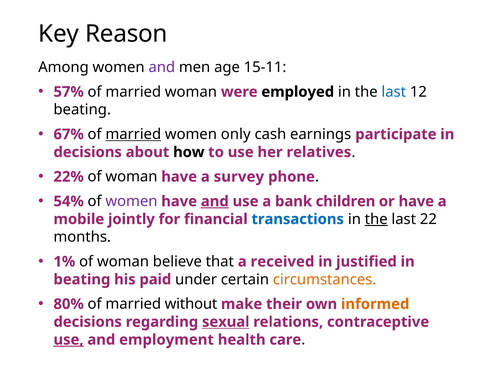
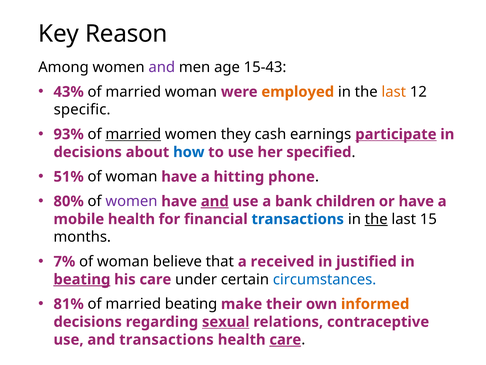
15-11: 15-11 -> 15-43
57%: 57% -> 43%
employed colour: black -> orange
last at (394, 92) colour: blue -> orange
beating at (82, 110): beating -> specific
67%: 67% -> 93%
only: only -> they
participate underline: none -> present
how colour: black -> blue
relatives: relatives -> specified
22%: 22% -> 51%
survey: survey -> hitting
54%: 54% -> 80%
mobile jointly: jointly -> health
22: 22 -> 15
1%: 1% -> 7%
beating at (82, 279) underline: none -> present
his paid: paid -> care
circumstances colour: orange -> blue
80%: 80% -> 81%
married without: without -> beating
use at (69, 339) underline: present -> none
and employment: employment -> transactions
care at (285, 339) underline: none -> present
